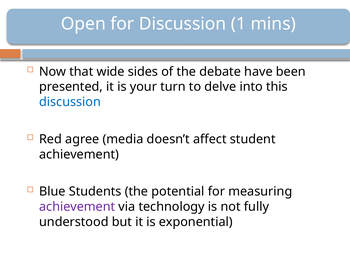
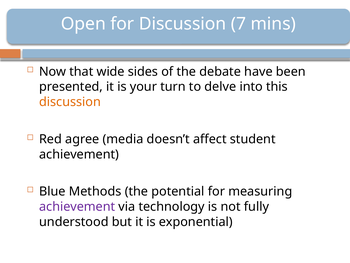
1: 1 -> 7
discussion at (70, 102) colour: blue -> orange
Students: Students -> Methods
